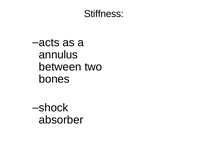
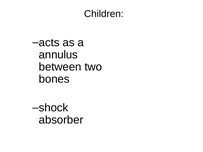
Stiffness: Stiffness -> Children
